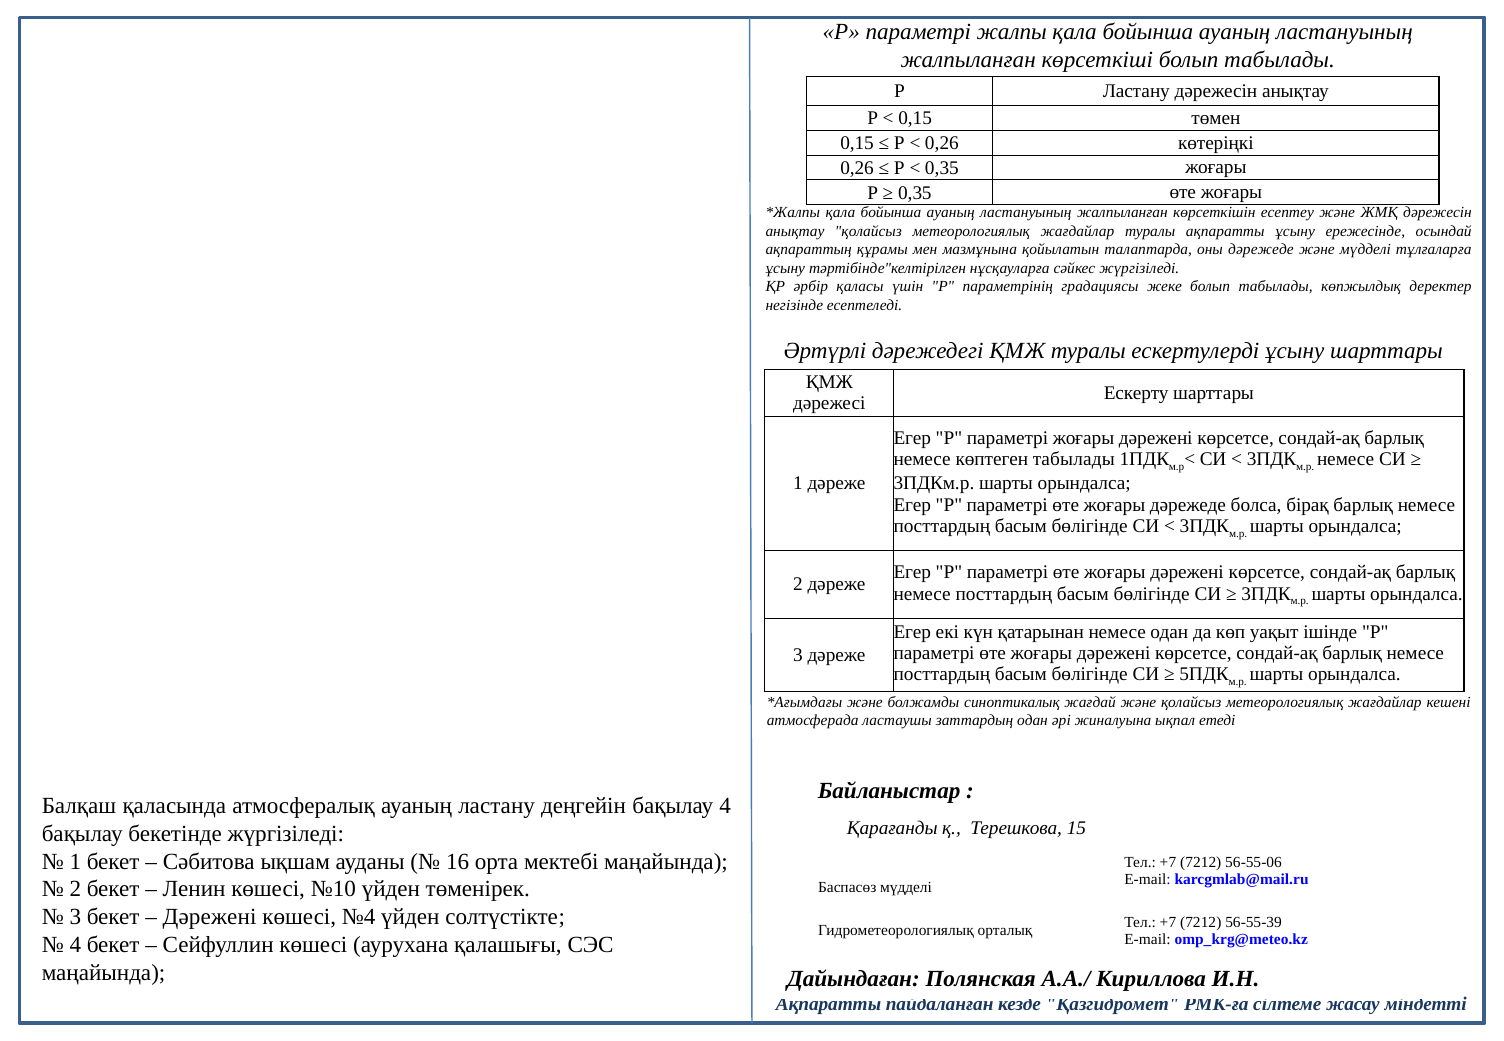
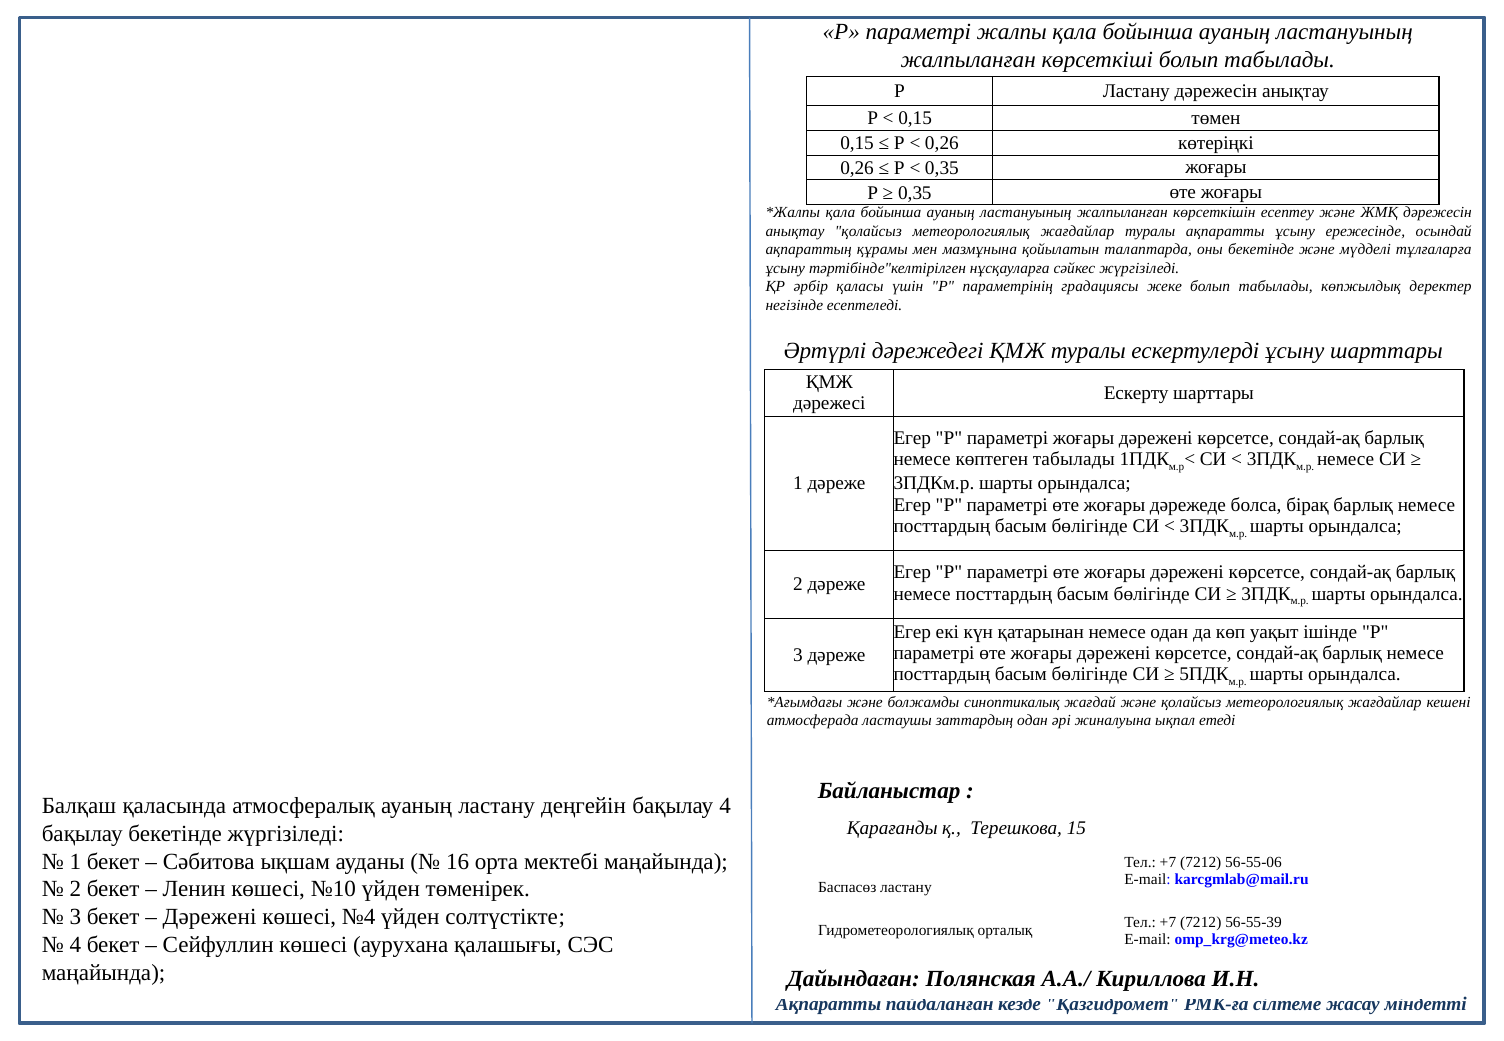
оны дәрежеде: дәрежеде -> бекетінде
Баспасөз мүдделі: мүдделі -> ластану
